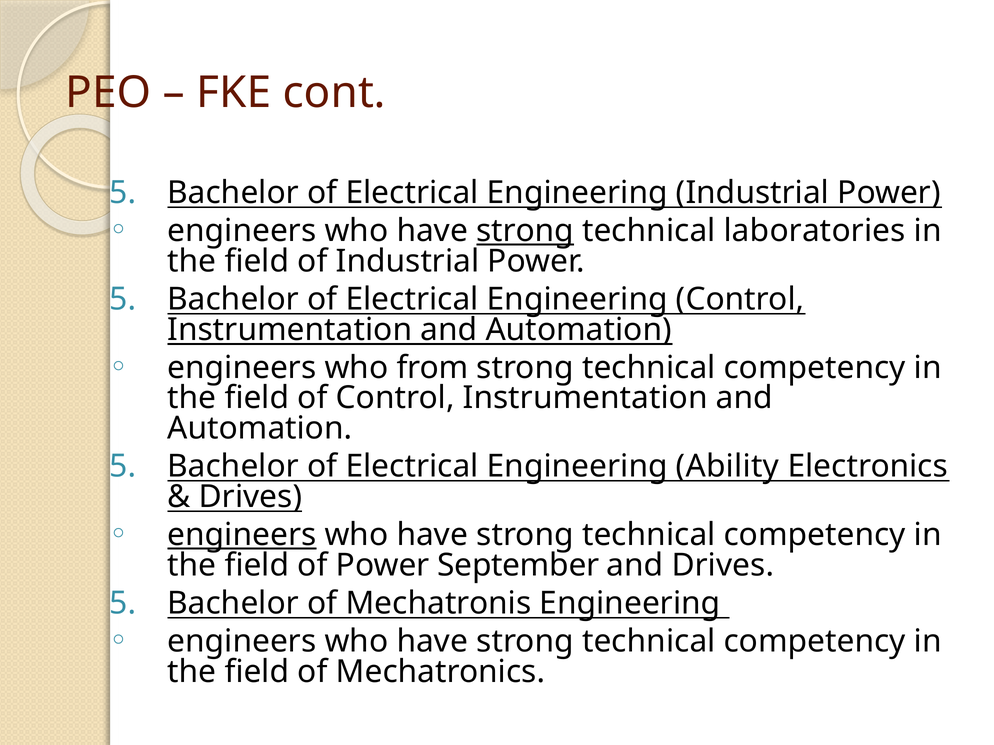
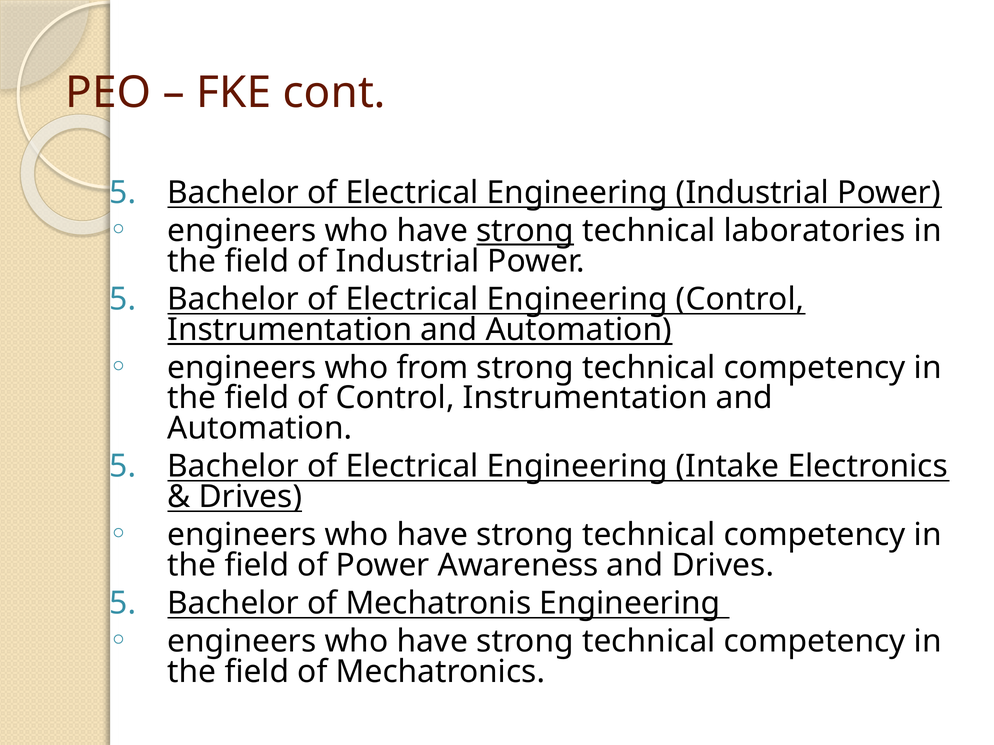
Ability: Ability -> Intake
engineers at (242, 535) underline: present -> none
September: September -> Awareness
